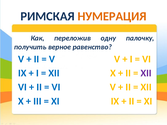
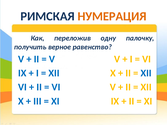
XII at (146, 73) colour: purple -> blue
